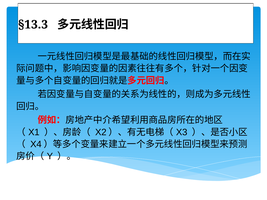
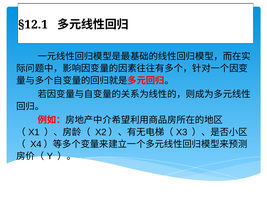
§13.3: §13.3 -> §12.1
